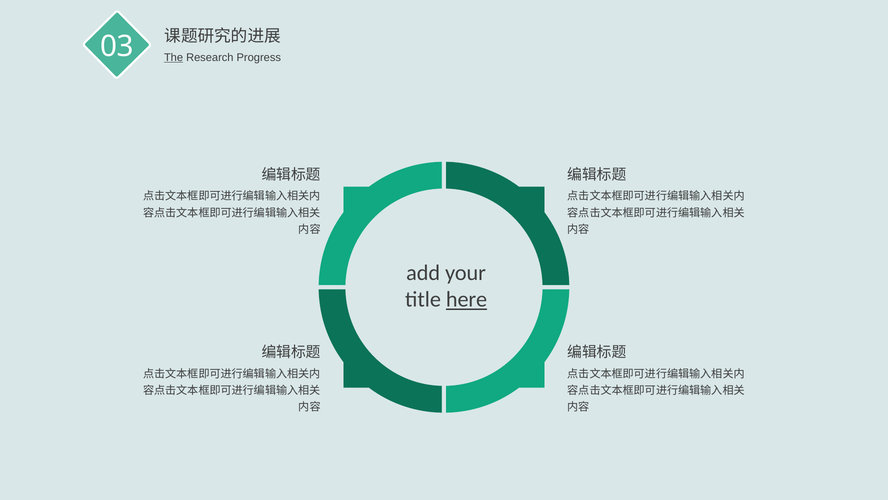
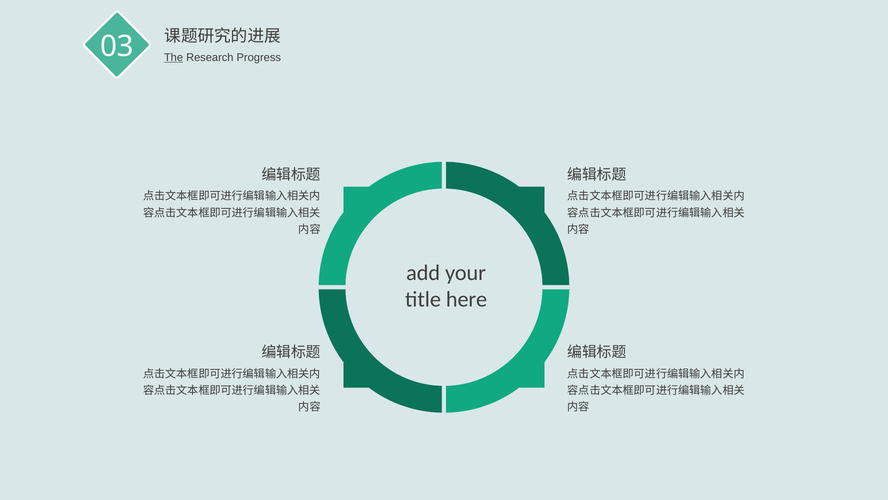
here underline: present -> none
